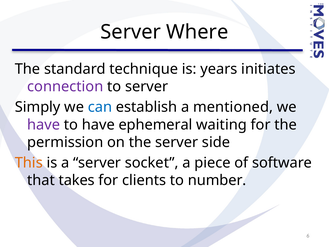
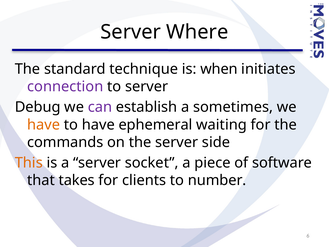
years: years -> when
Simply: Simply -> Debug
can colour: blue -> purple
mentioned: mentioned -> sometimes
have at (44, 125) colour: purple -> orange
permission: permission -> commands
